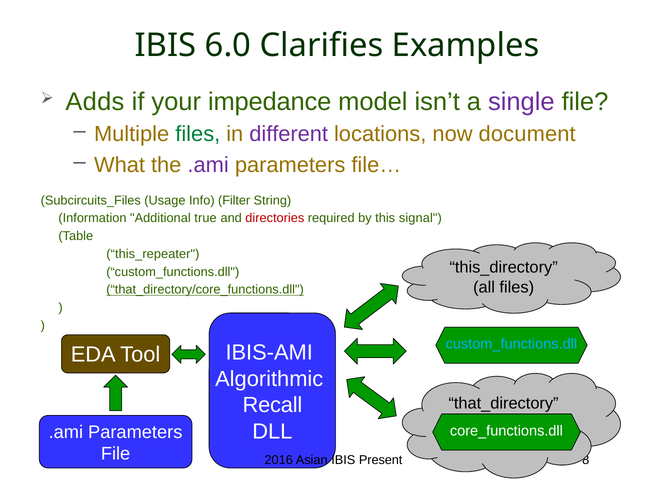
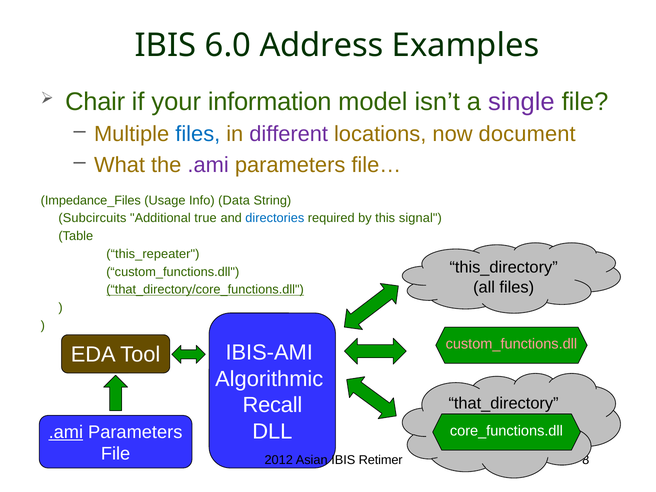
Clarifies: Clarifies -> Address
Adds: Adds -> Chair
impedance: impedance -> information
files at (198, 134) colour: green -> blue
Subcircuits_Files: Subcircuits_Files -> Impedance_Files
Filter: Filter -> Data
Information: Information -> Subcircuits
directories colour: red -> blue
custom_functions.dll at (511, 344) colour: light blue -> pink
.ami at (66, 432) underline: none -> present
2016: 2016 -> 2012
Present: Present -> Retimer
